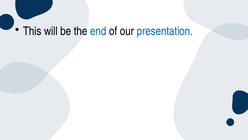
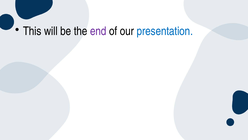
end colour: blue -> purple
